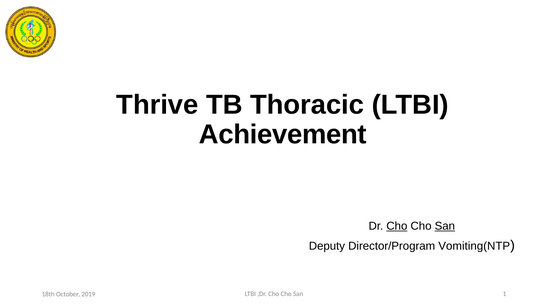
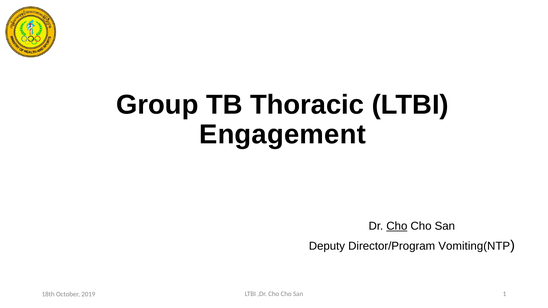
Thrive: Thrive -> Group
Achievement: Achievement -> Engagement
San at (445, 226) underline: present -> none
